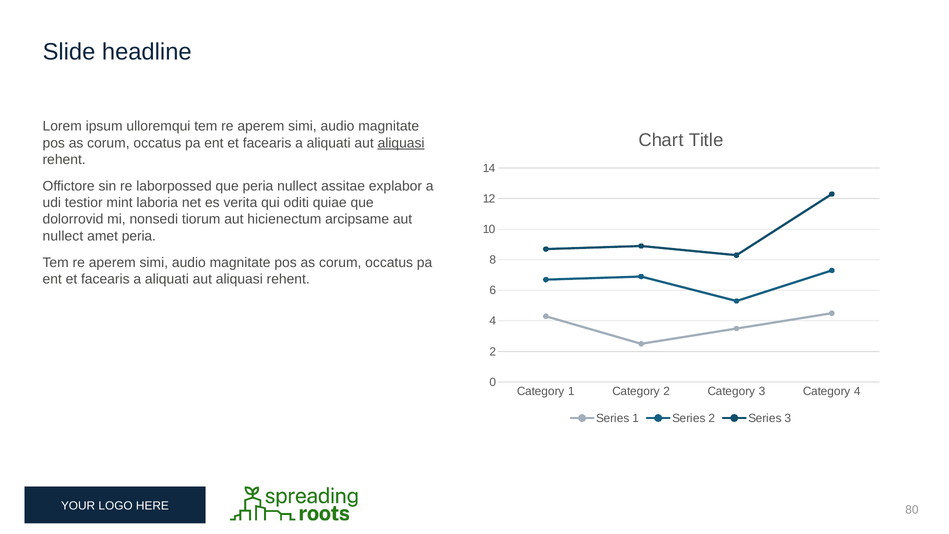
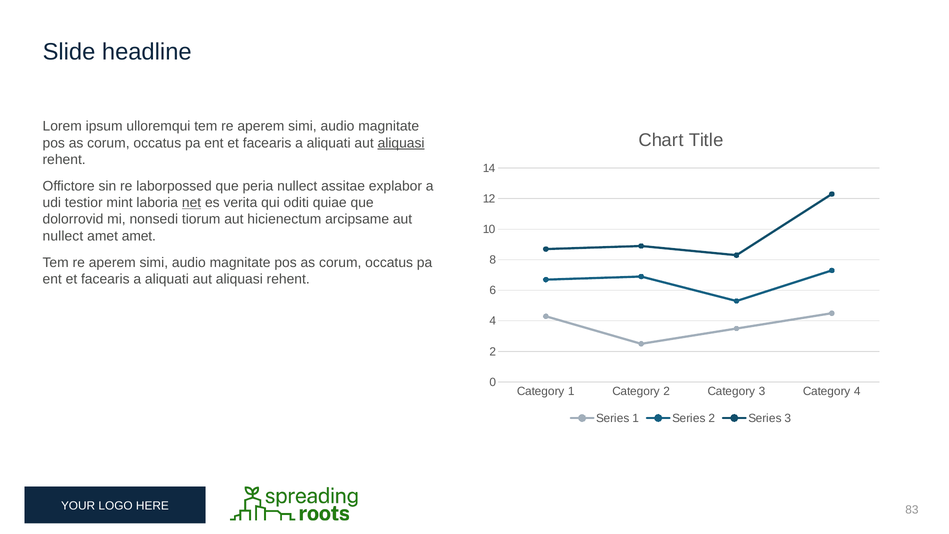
net underline: none -> present
amet peria: peria -> amet
80: 80 -> 83
